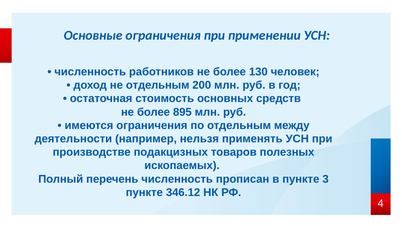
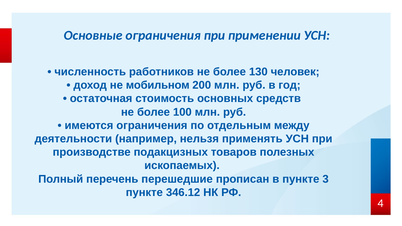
не отдельным: отдельным -> мобильном
895: 895 -> 100
перечень численность: численность -> перешедшие
